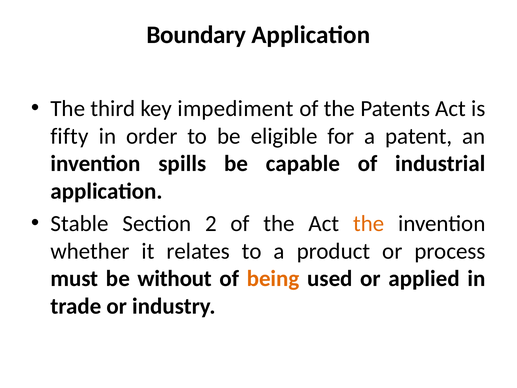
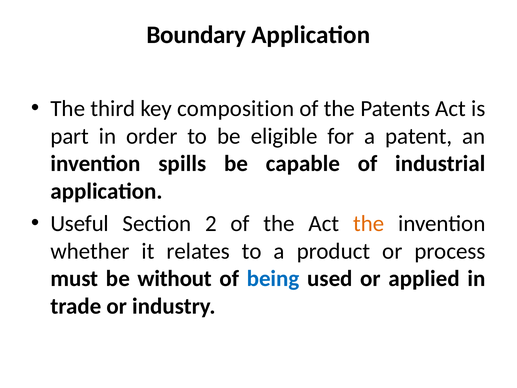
impediment: impediment -> composition
fifty: fifty -> part
Stable: Stable -> Useful
being colour: orange -> blue
